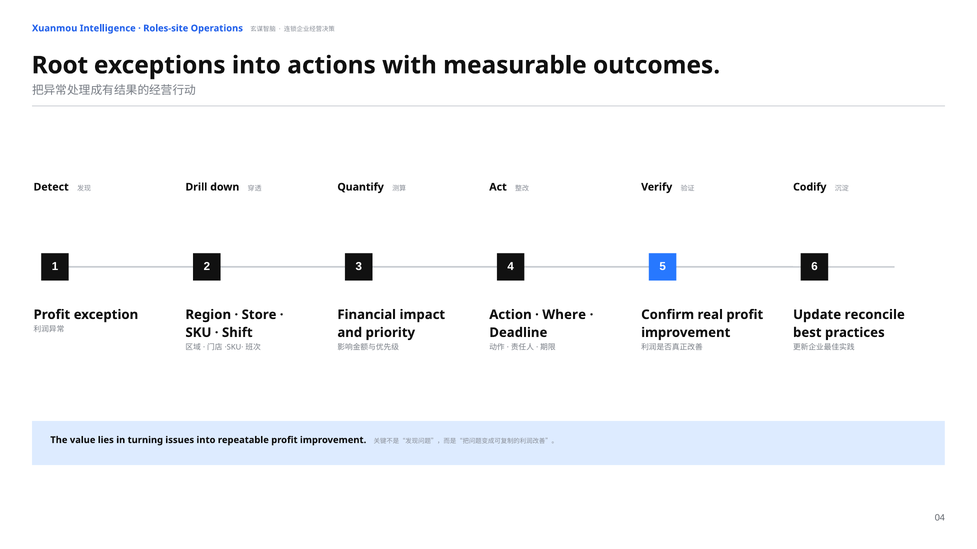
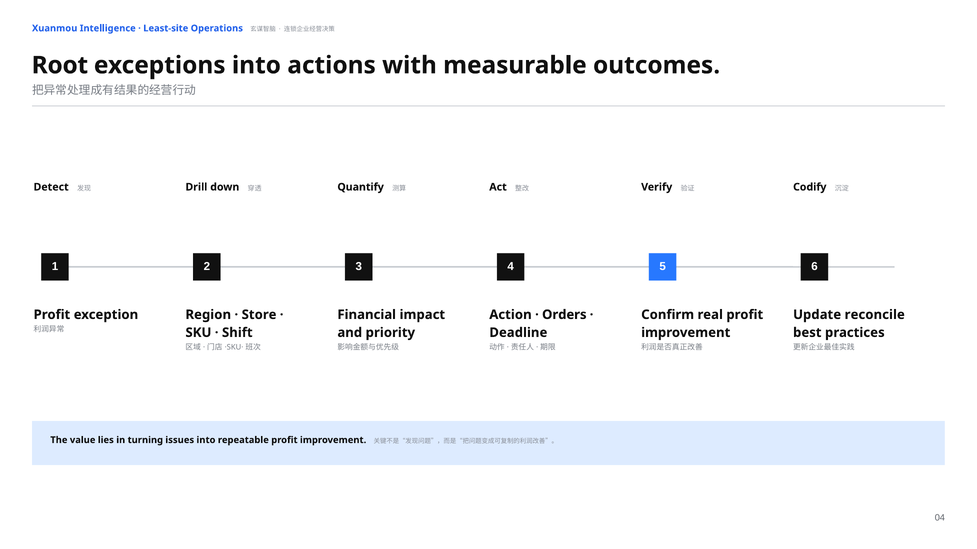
Roles-site: Roles-site -> Least-site
Where: Where -> Orders
